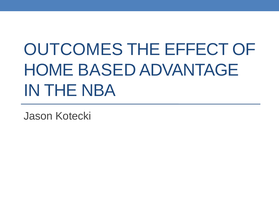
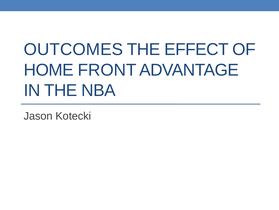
BASED: BASED -> FRONT
